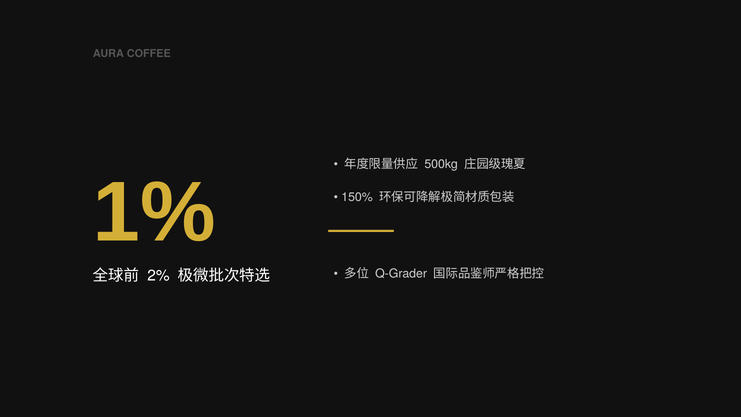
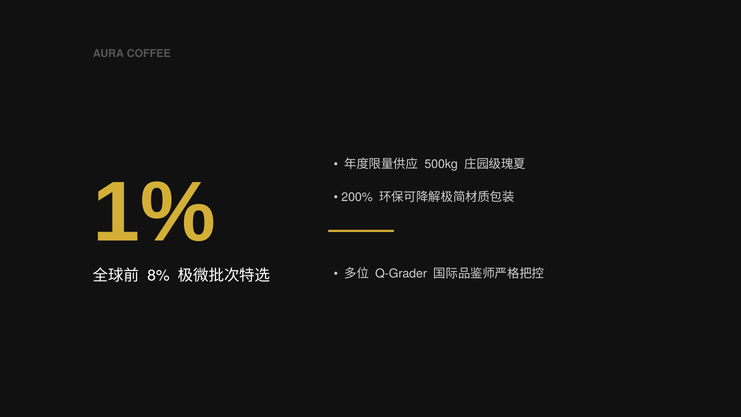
150%: 150% -> 200%
2%: 2% -> 8%
